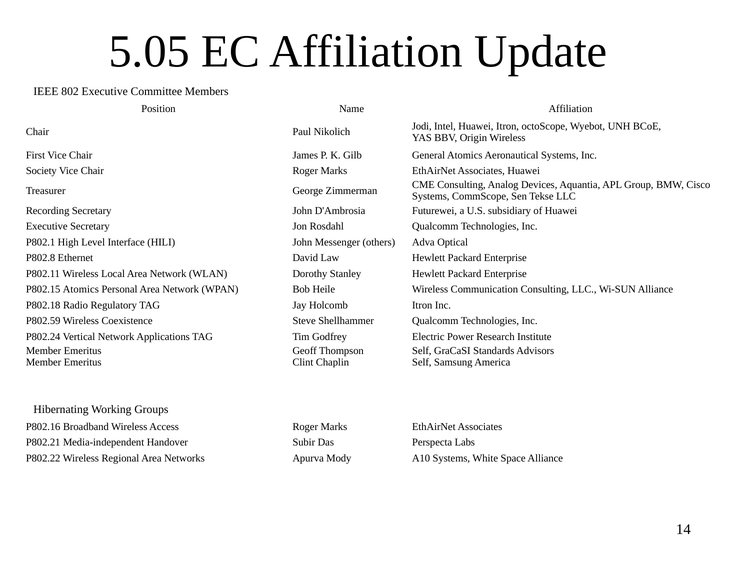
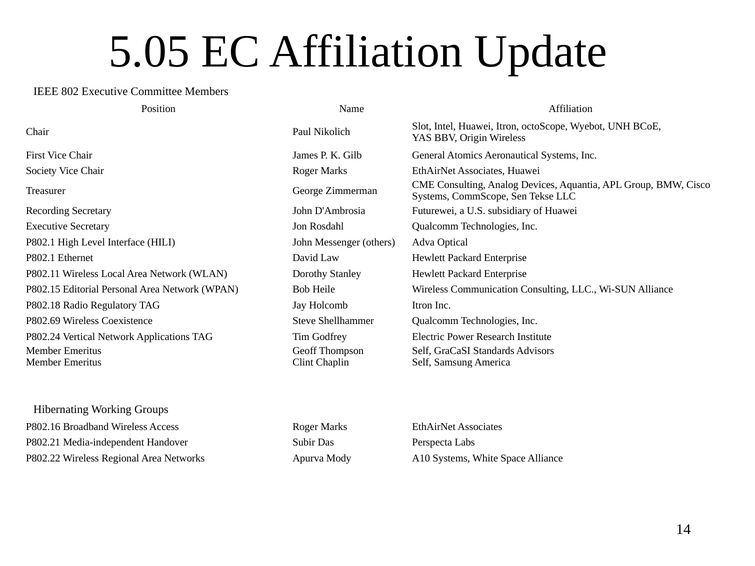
Jodi: Jodi -> Slot
P802.8 at (41, 258): P802.8 -> P802.1
P802.15 Atomics: Atomics -> Editorial
P802.59: P802.59 -> P802.69
